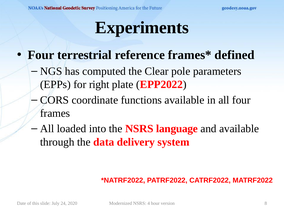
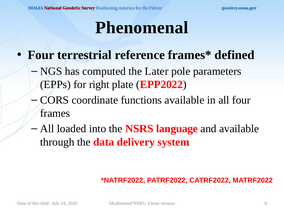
Experiments: Experiments -> Phenomenal
Clear: Clear -> Later
